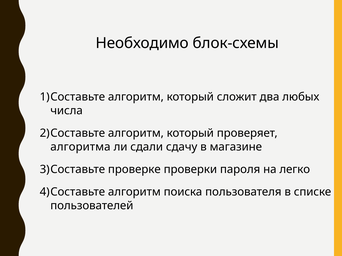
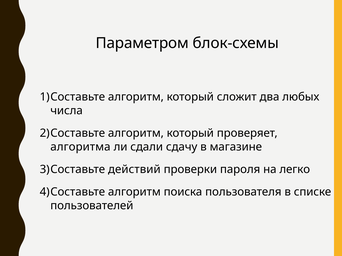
Необходимо: Необходимо -> Параметром
проверке: проверке -> действий
